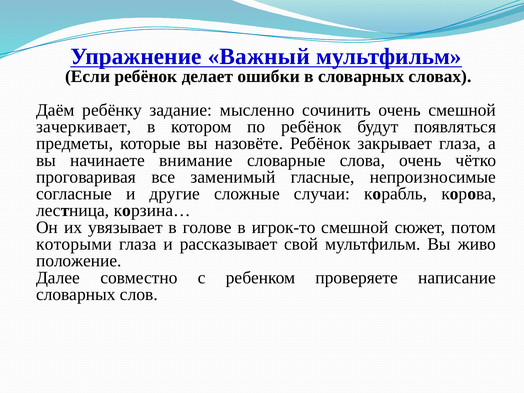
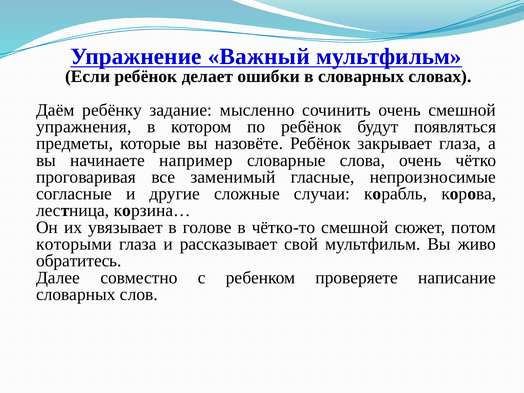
зачеркивает: зачеркивает -> упражнения
внимание: внимание -> например
игрок-то: игрок-то -> чётко-то
положение: положение -> обратитесь
